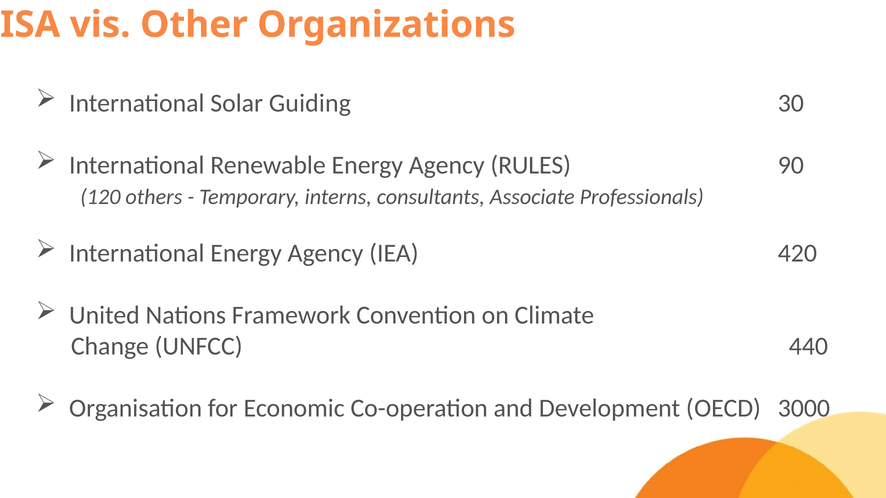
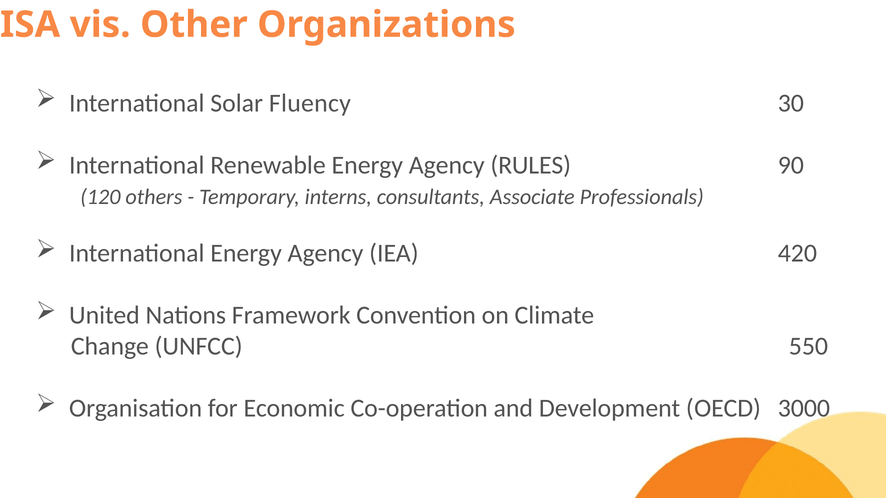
Guiding: Guiding -> Fluency
440: 440 -> 550
